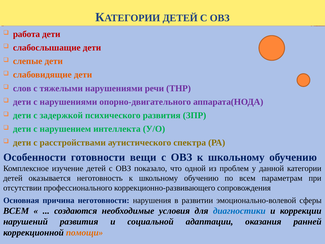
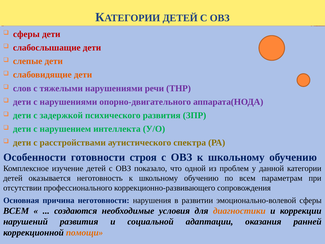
работа at (26, 34): работа -> сферы
вещи: вещи -> строя
диагностики colour: blue -> orange
